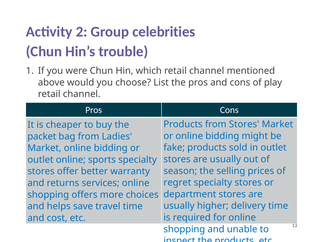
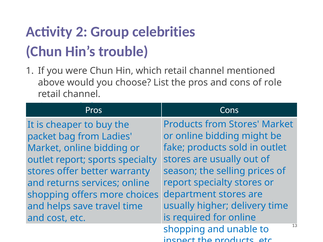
play: play -> role
outlet online: online -> report
regret at (177, 183): regret -> report
